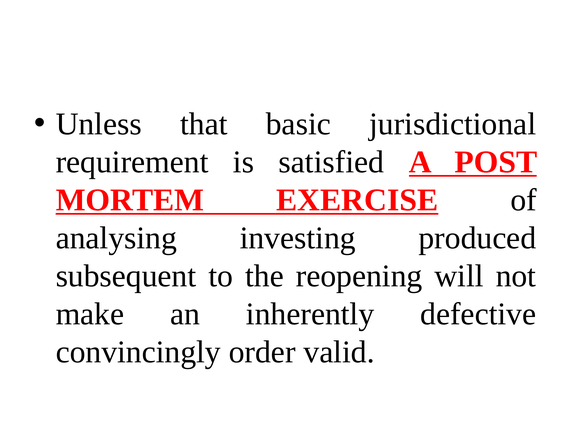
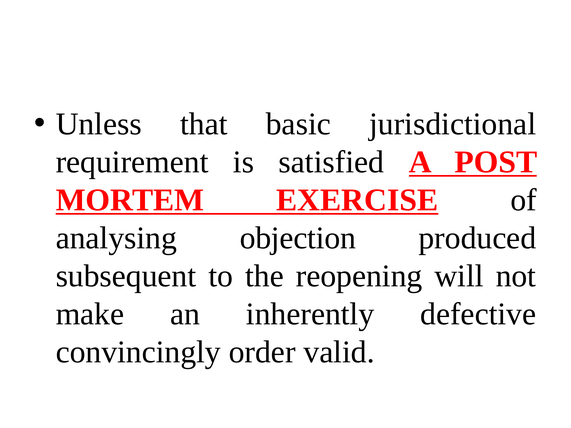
investing: investing -> objection
